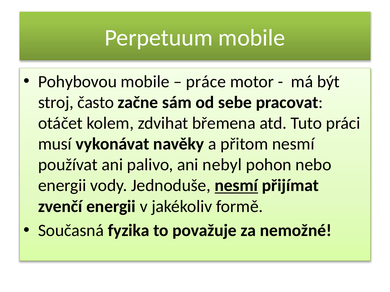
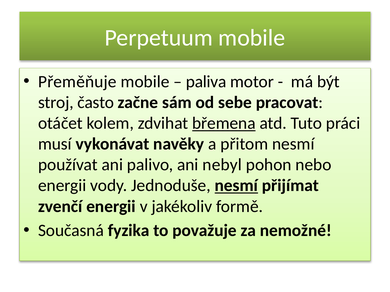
Pohybovou: Pohybovou -> Přeměňuje
práce: práce -> paliva
břemena underline: none -> present
